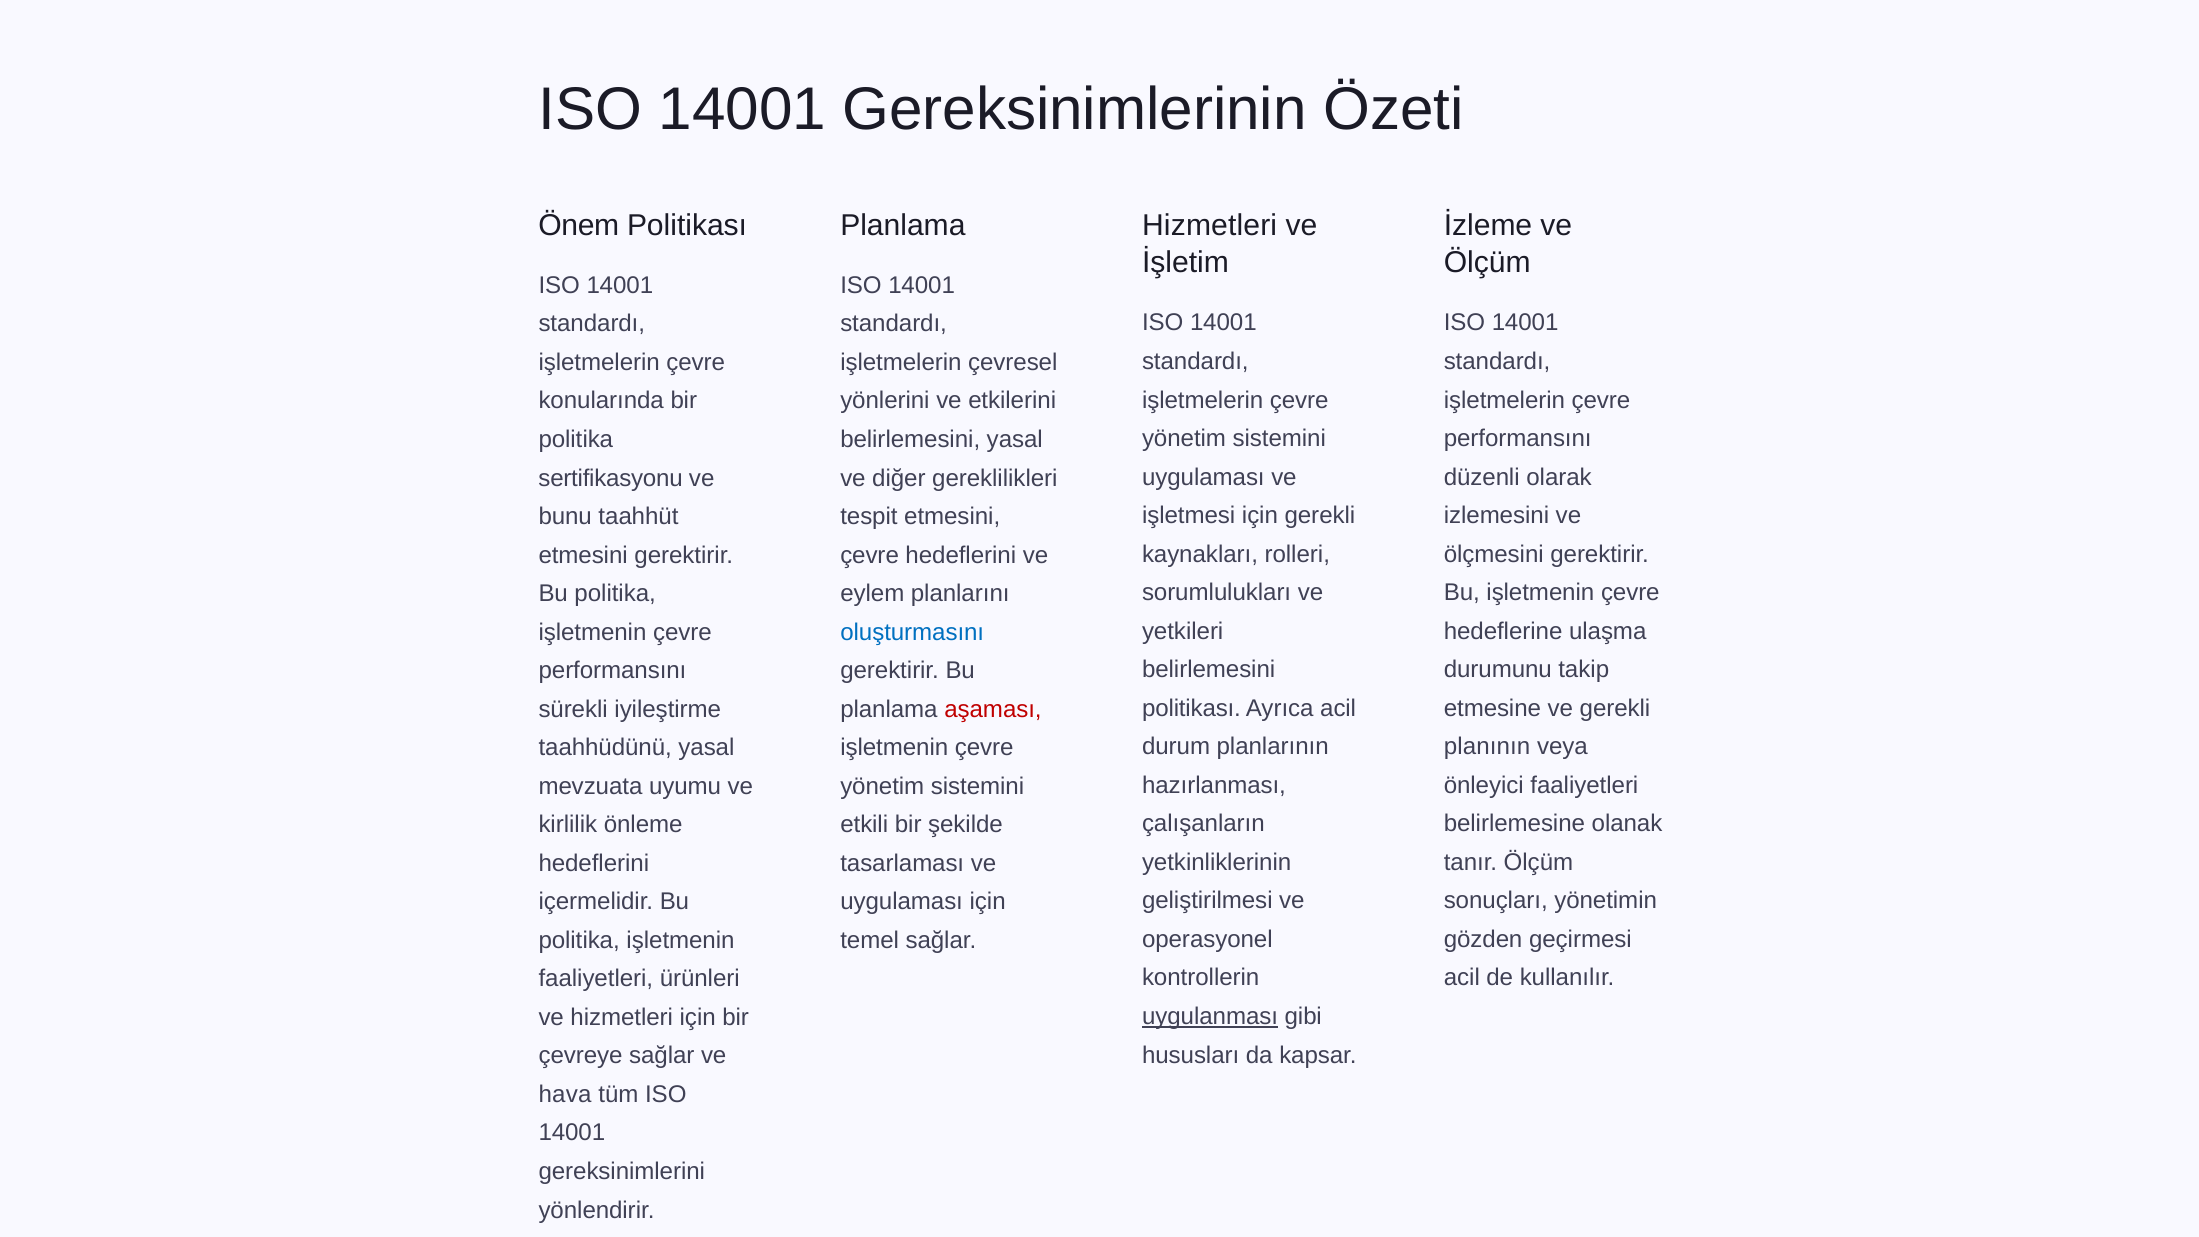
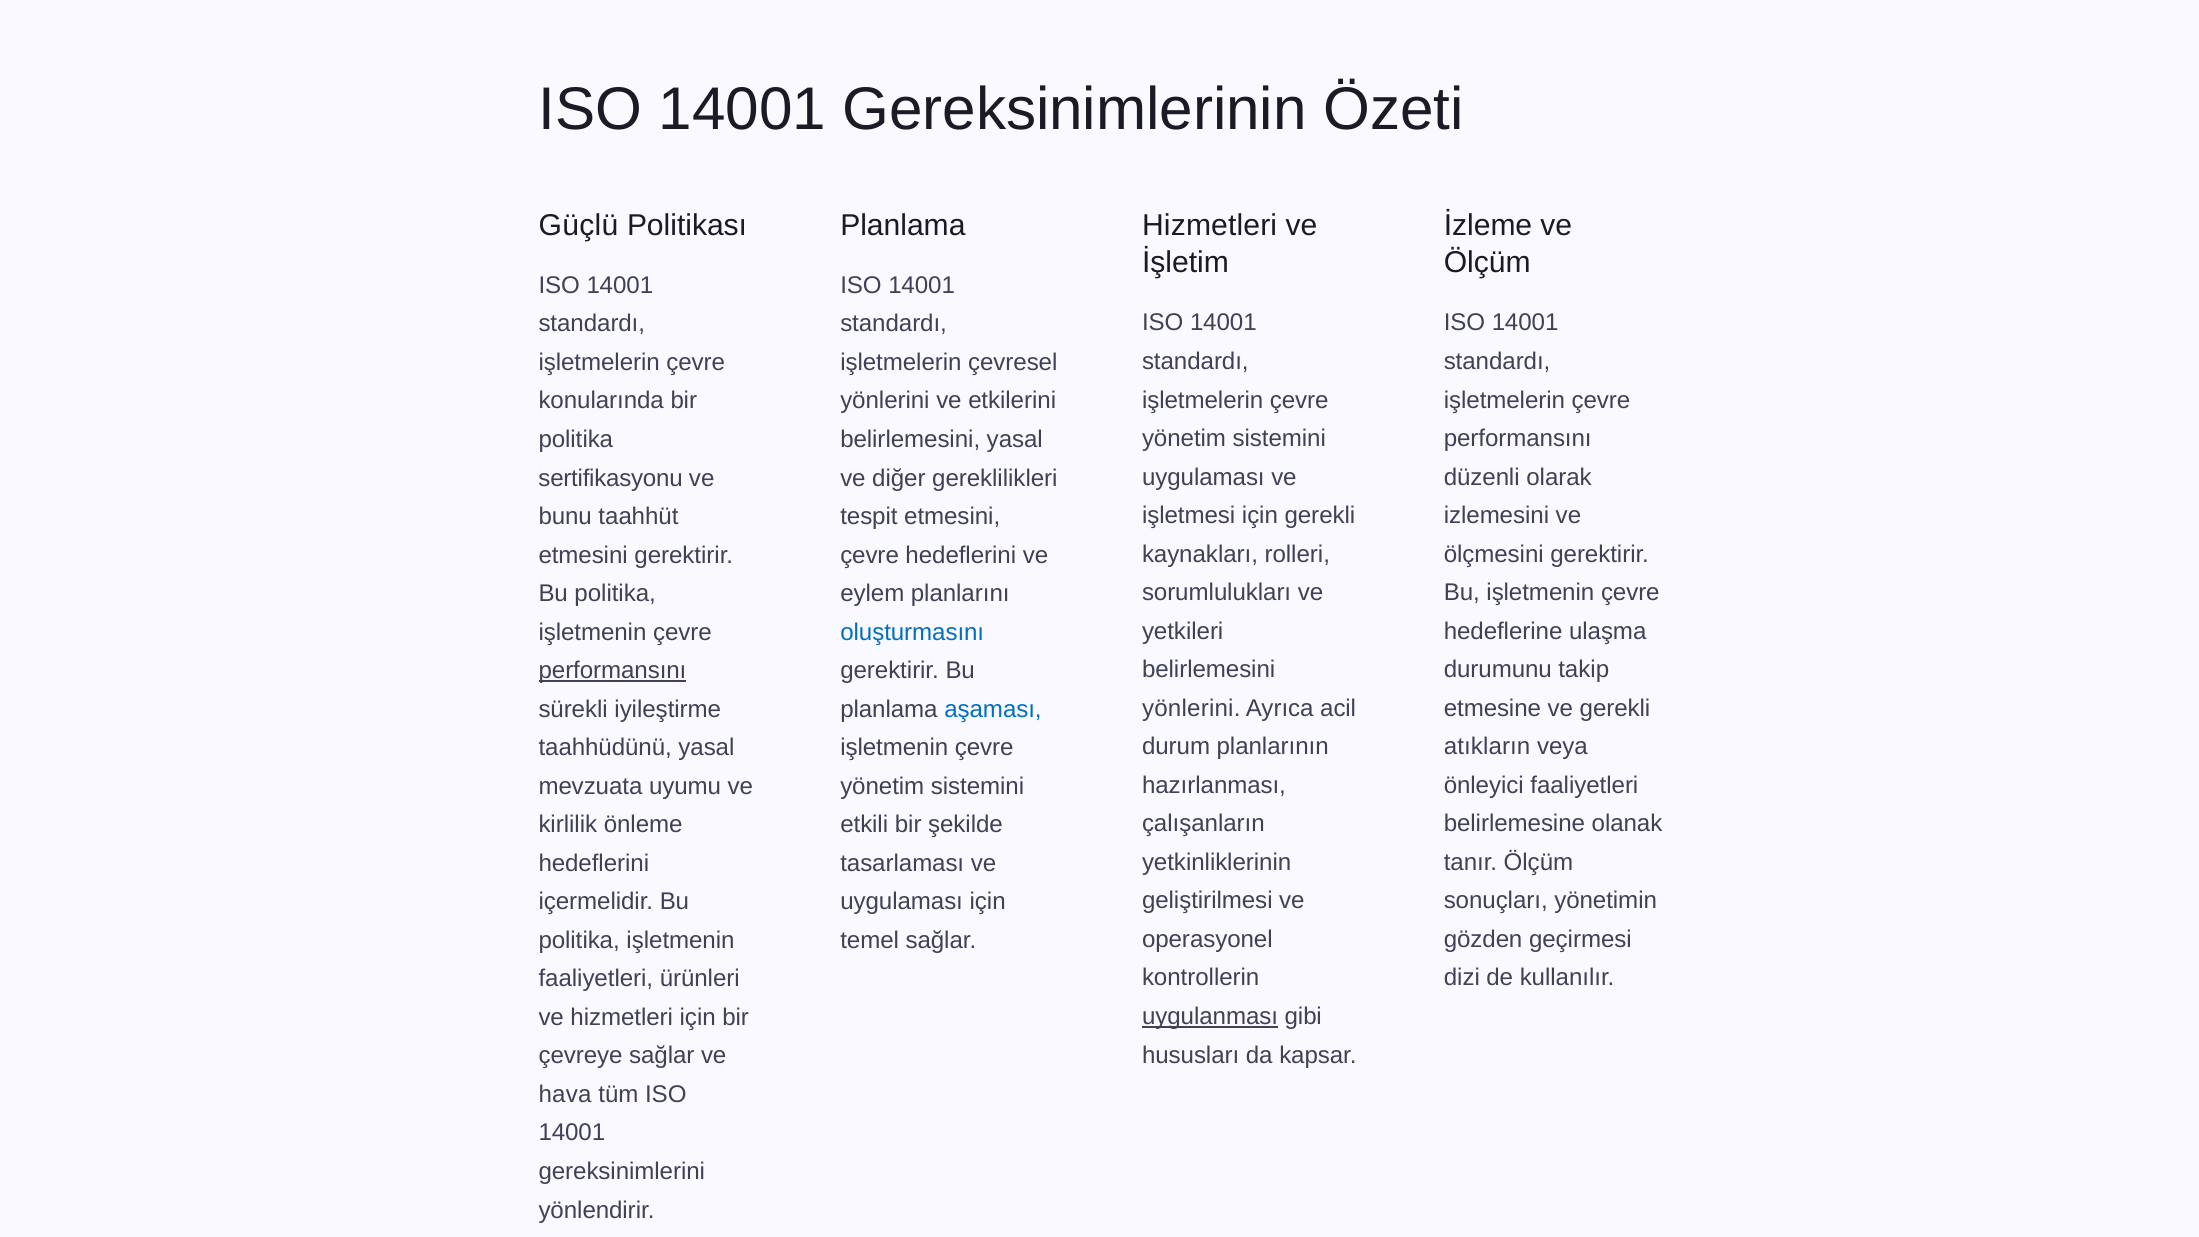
Önem: Önem -> Güçlü
performansını at (612, 671) underline: none -> present
politikası at (1191, 708): politikası -> yönlerini
aşaması colour: red -> blue
planının: planının -> atıkların
acil at (1462, 978): acil -> dizi
